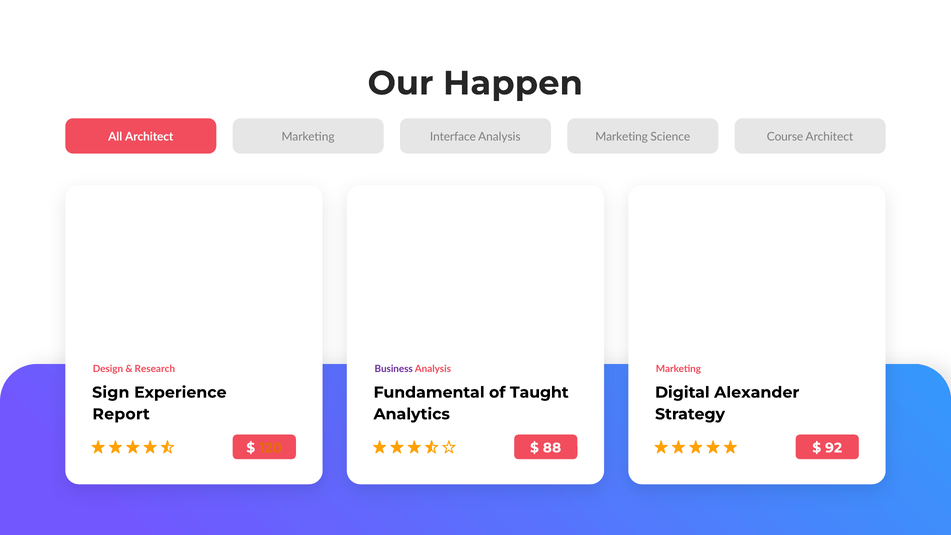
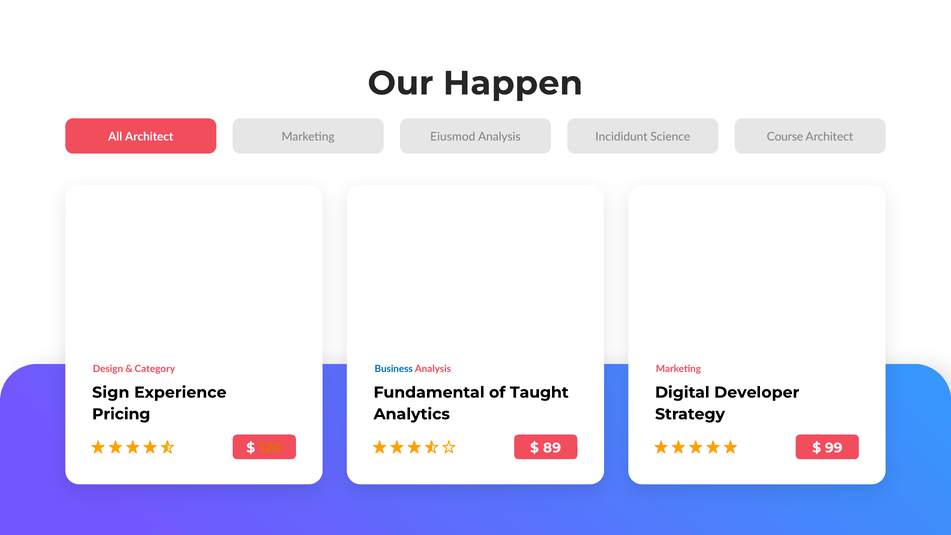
Interface: Interface -> Eiusmod
Analysis Marketing: Marketing -> Incididunt
Research: Research -> Category
Business colour: purple -> blue
Alexander: Alexander -> Developer
Report: Report -> Pricing
88: 88 -> 89
92: 92 -> 99
